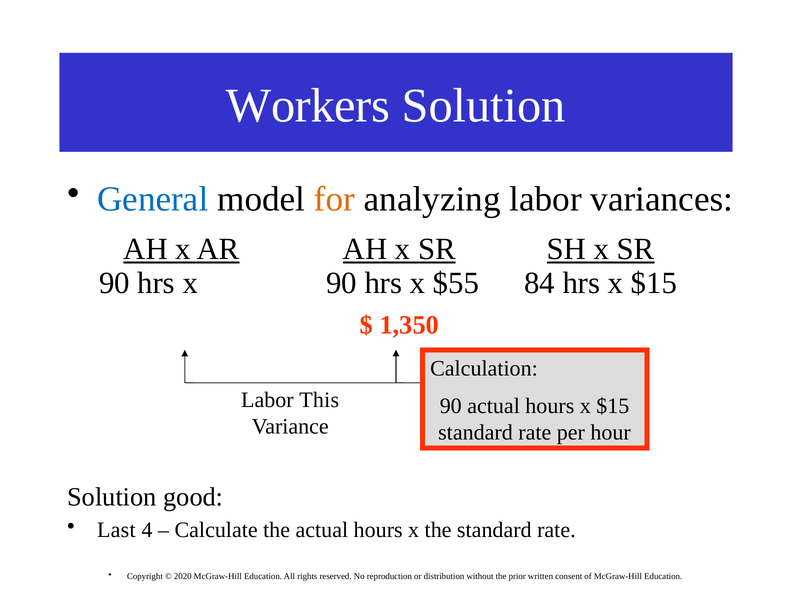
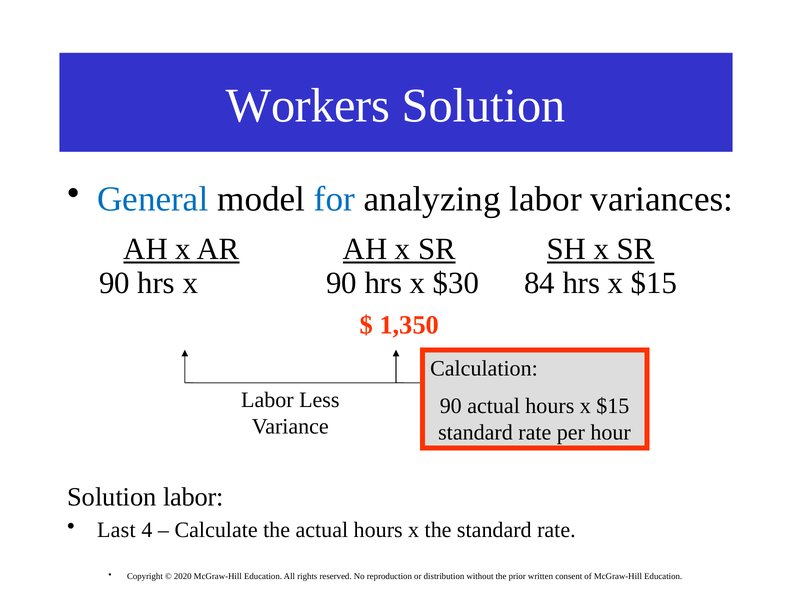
for colour: orange -> blue
$55: $55 -> $30
This: This -> Less
Solution good: good -> labor
